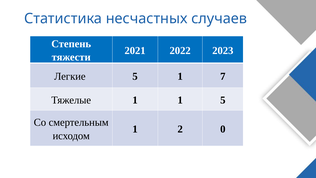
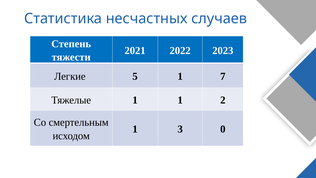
1 5: 5 -> 2
2: 2 -> 3
